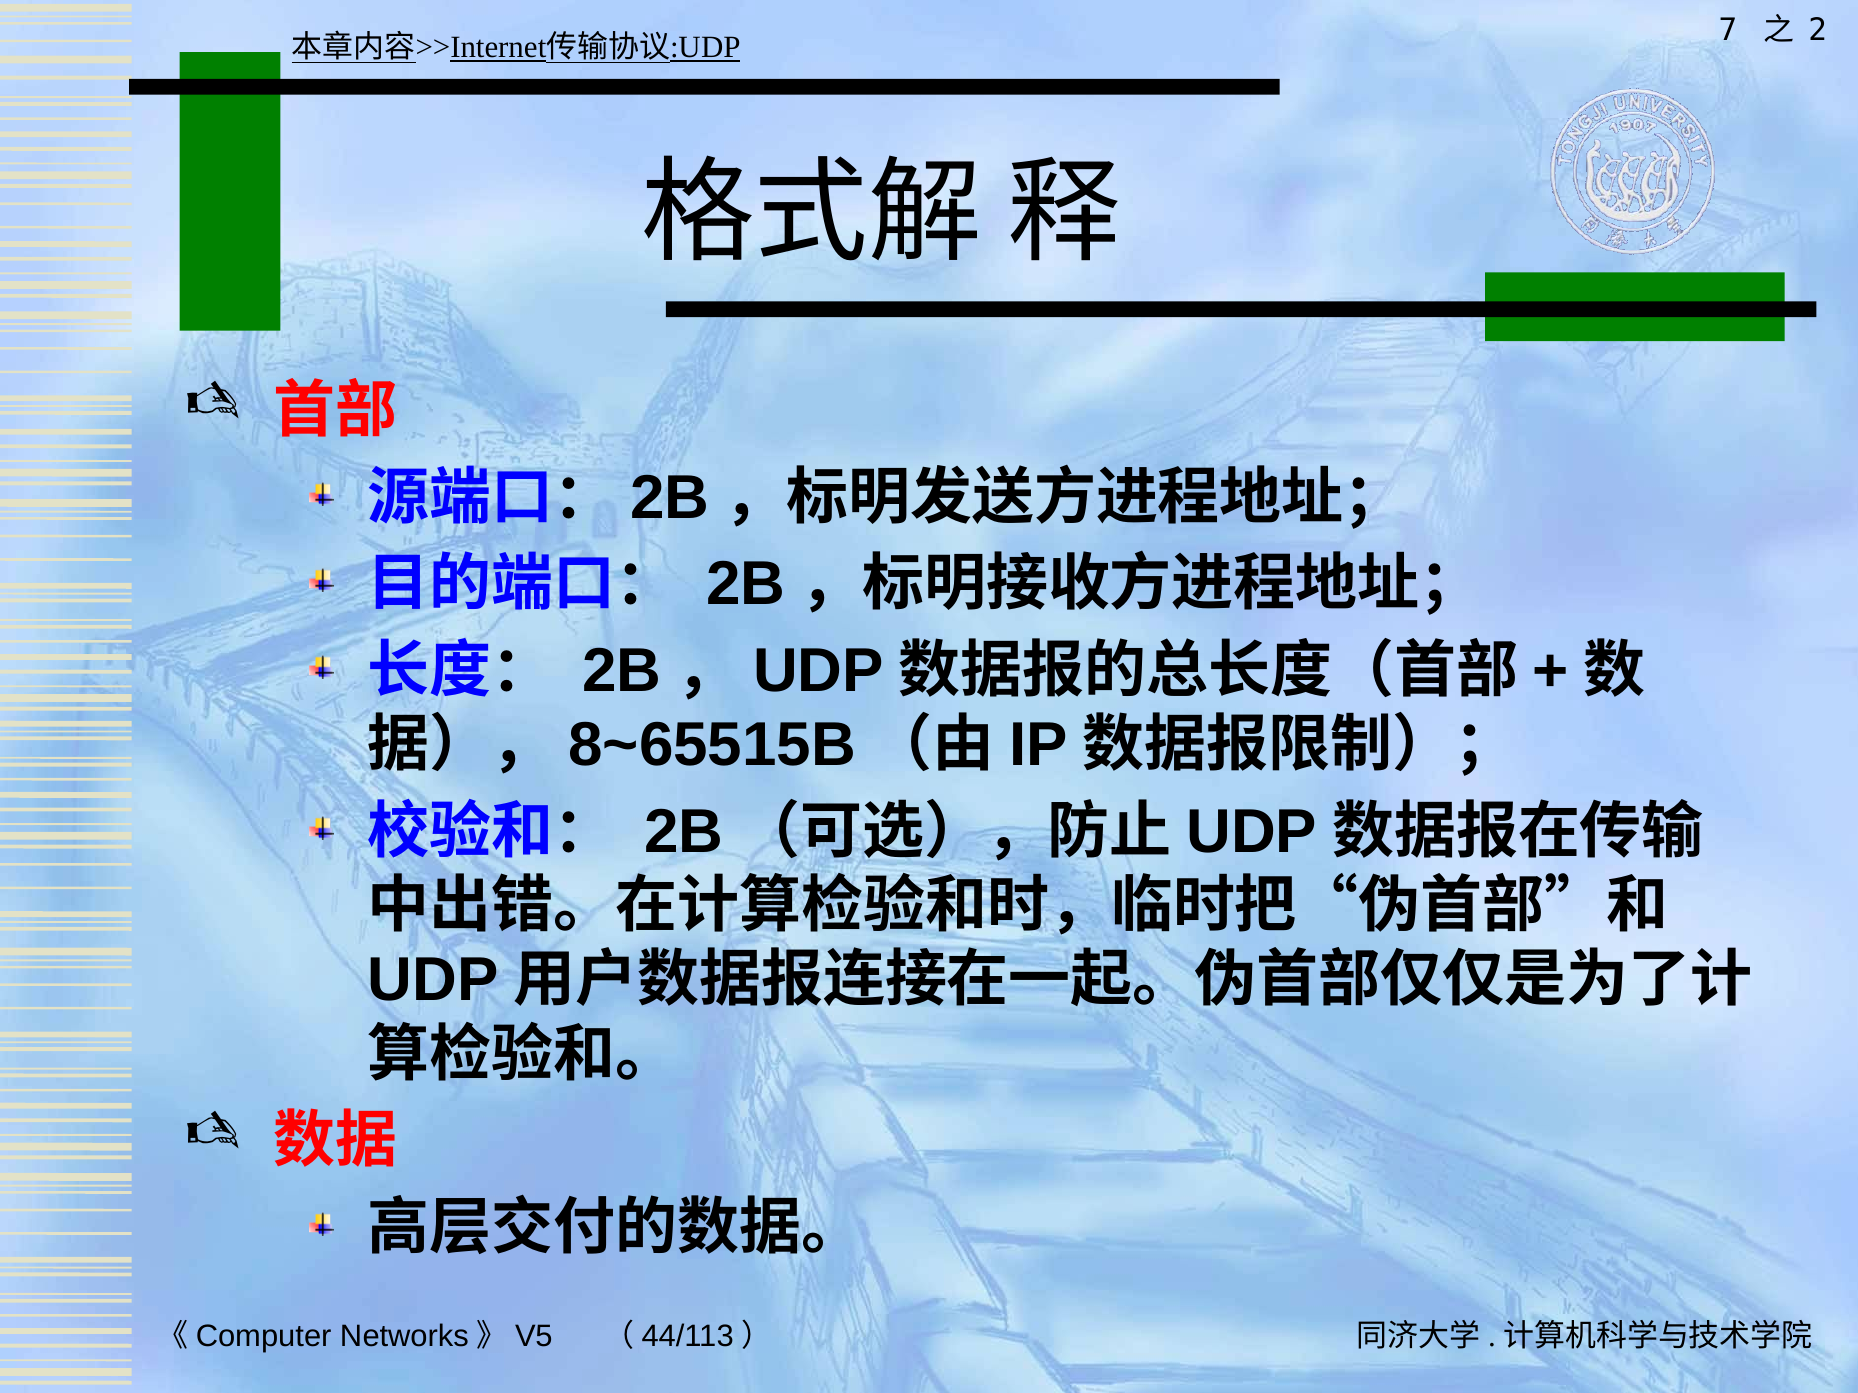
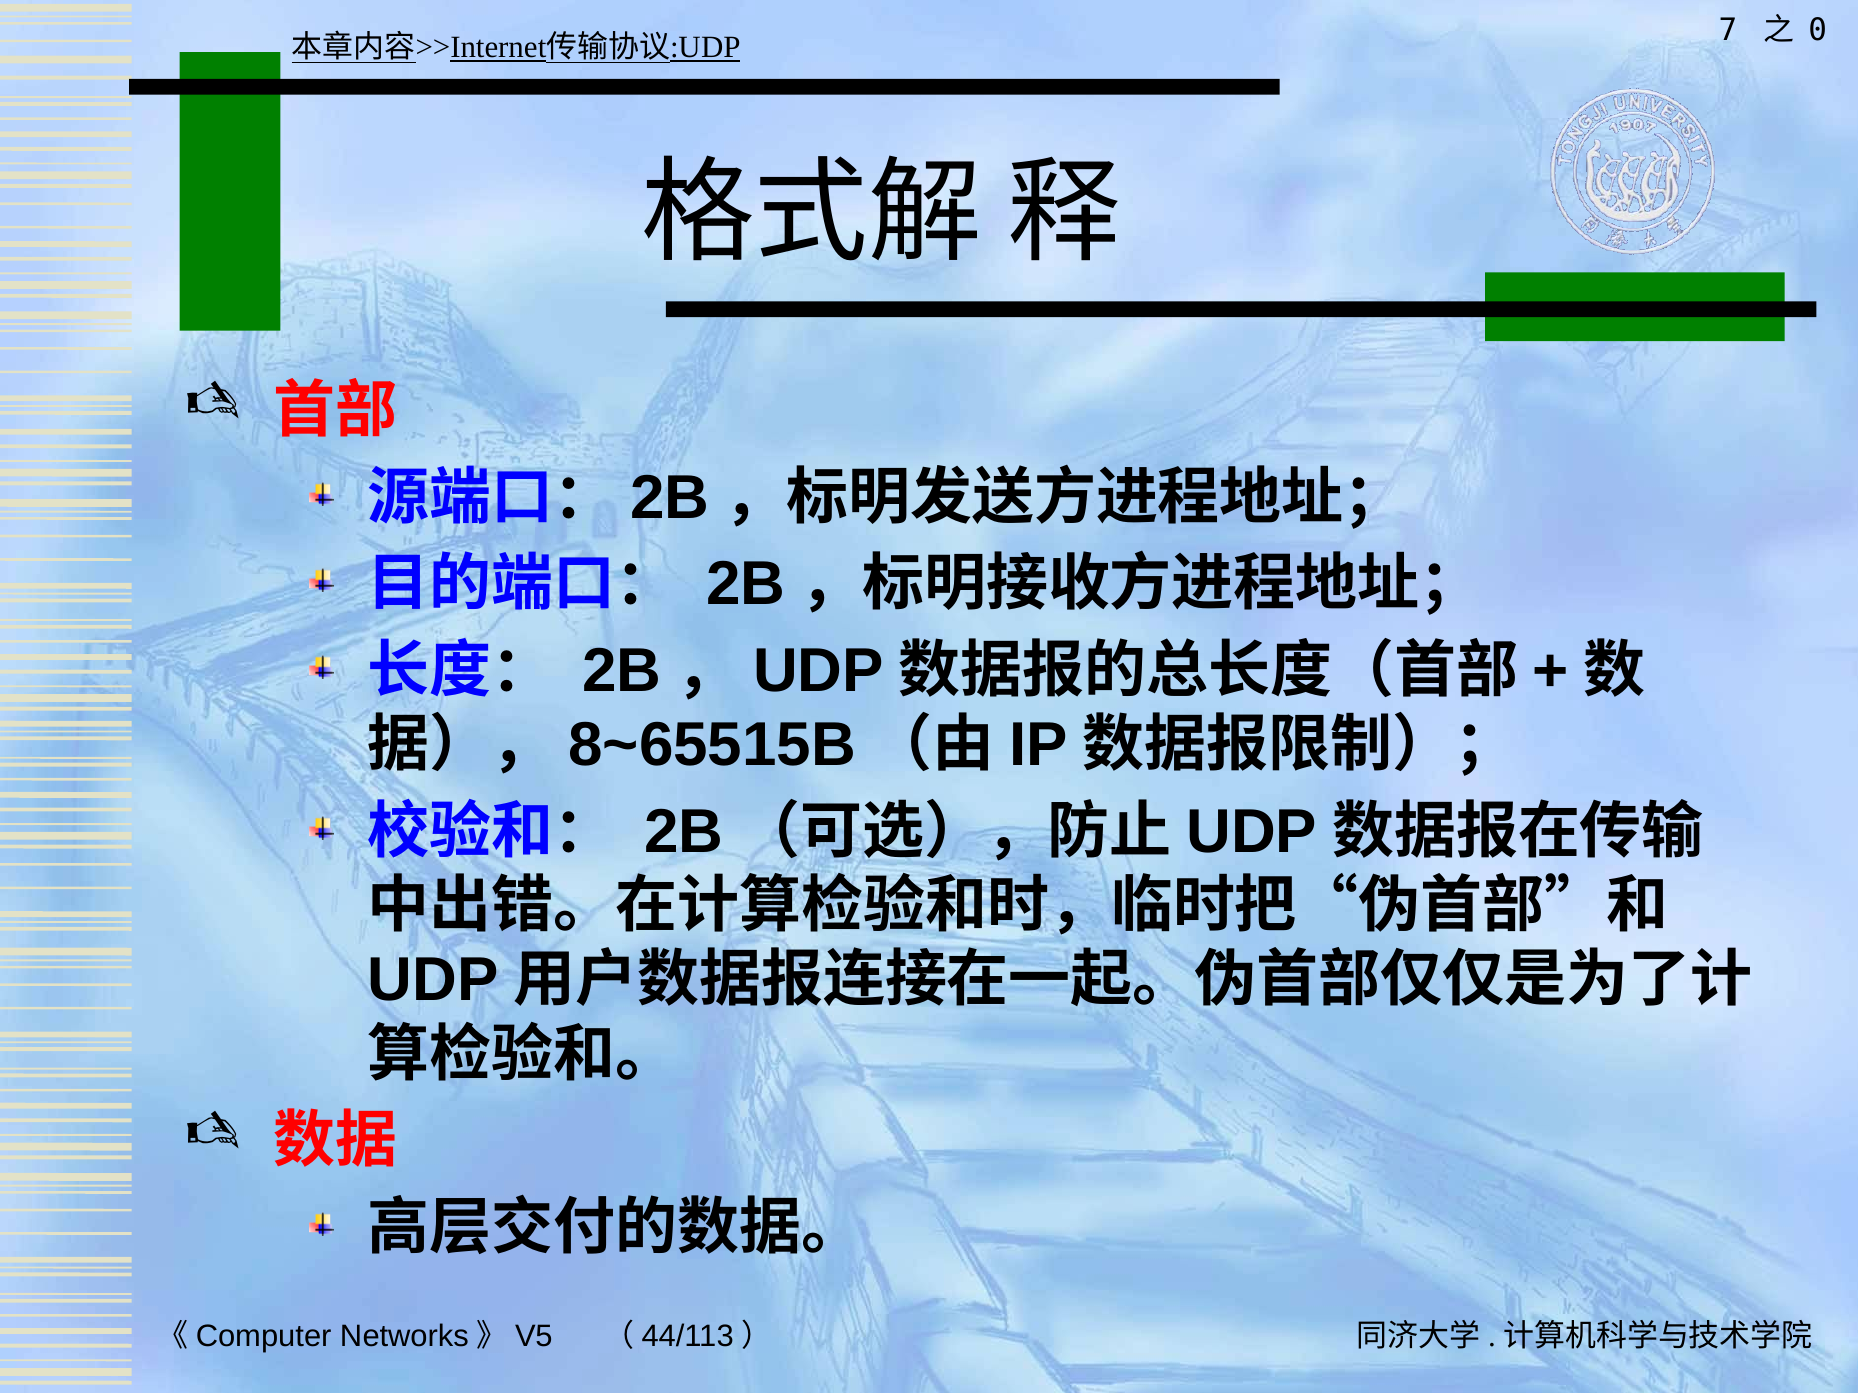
2: 2 -> 0
